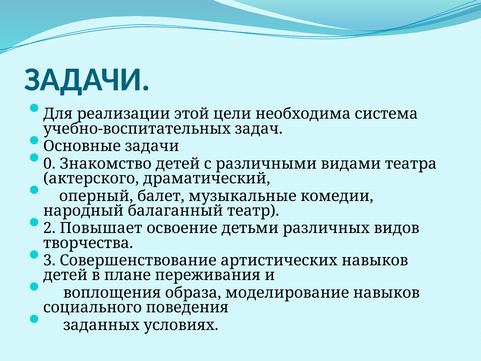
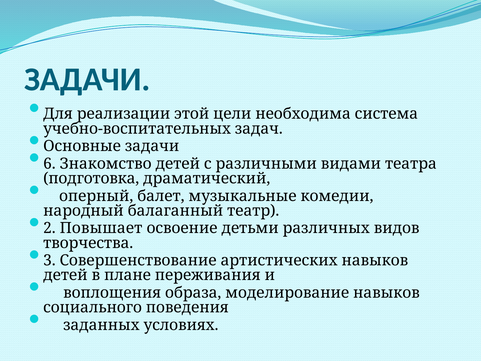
0: 0 -> 6
актерского: актерского -> подготовка
